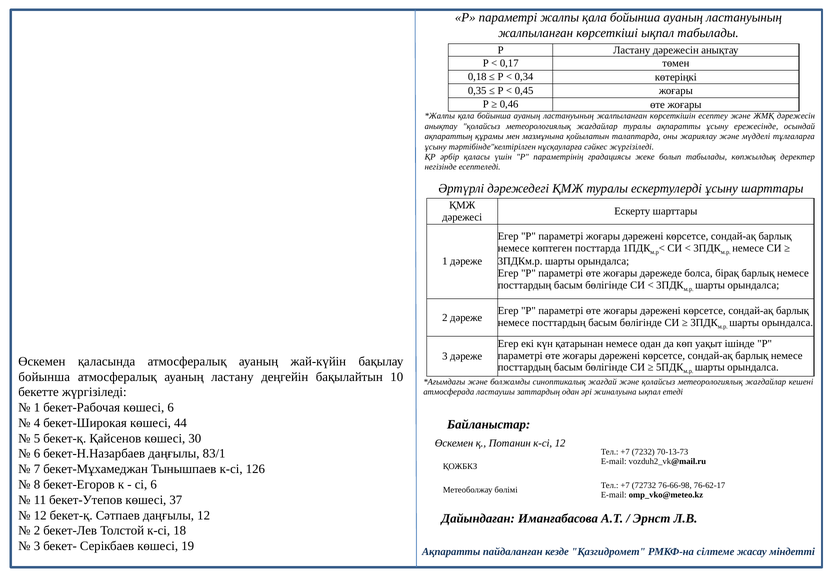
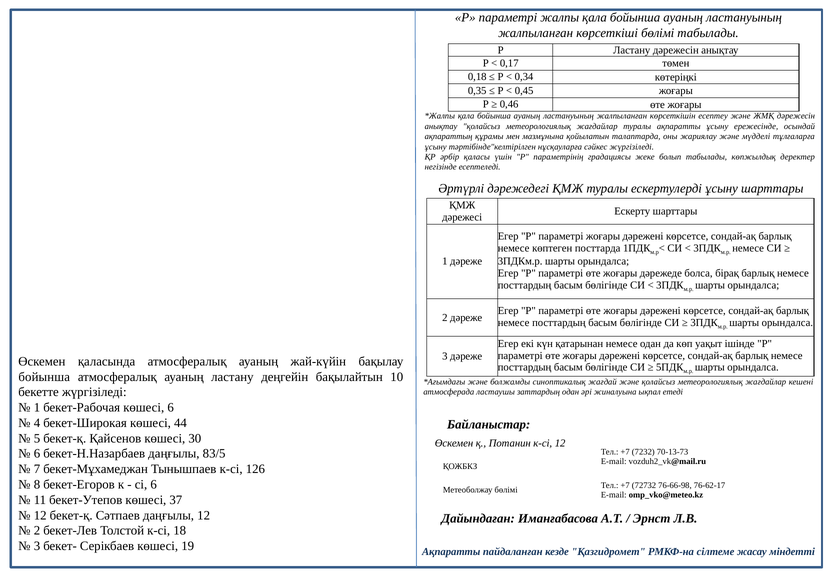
көрсеткіші ықпал: ықпал -> бөлімі
83/1: 83/1 -> 83/5
